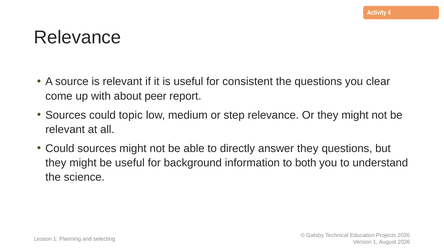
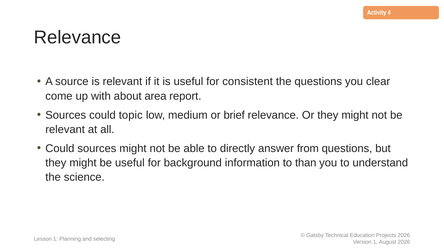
peer: peer -> area
step: step -> brief
answer they: they -> from
both: both -> than
